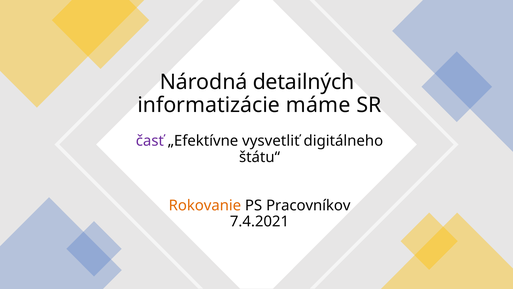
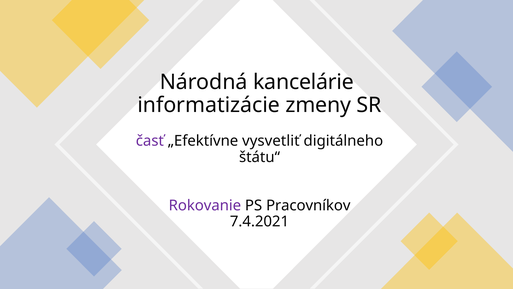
detailných: detailných -> kancelárie
máme: máme -> zmeny
Rokovanie colour: orange -> purple
